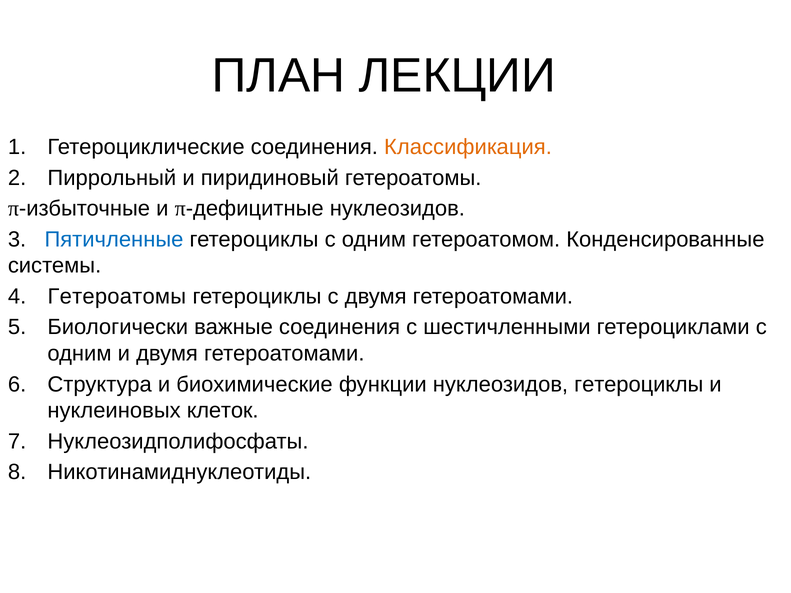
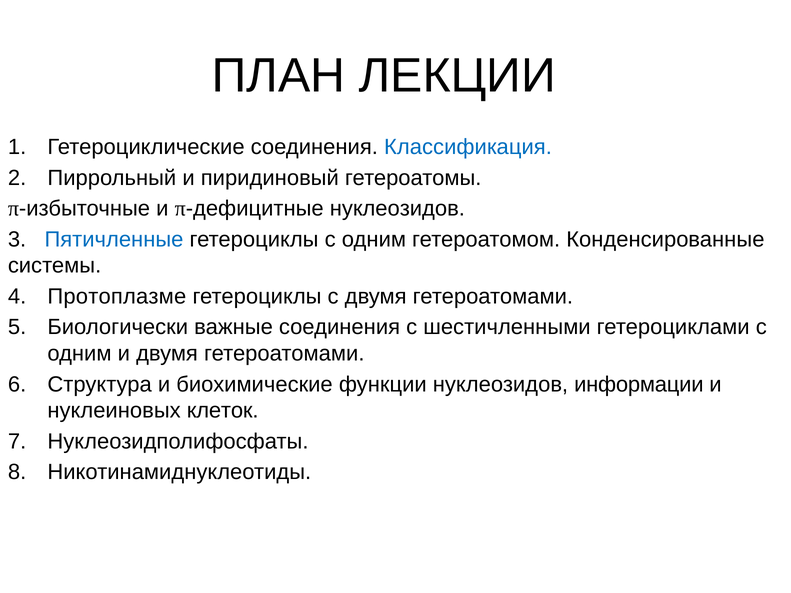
Классификация colour: orange -> blue
Гетероатомы at (117, 297): Гетероатомы -> Протоплазме
нуклеозидов гетероциклы: гетероциклы -> информации
